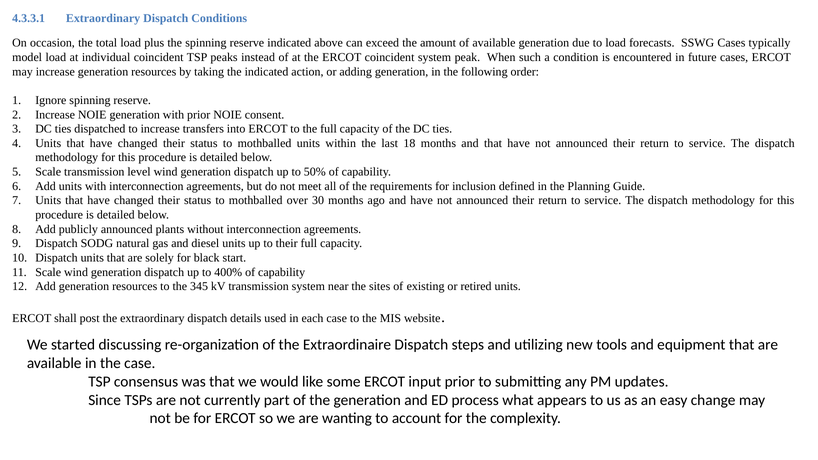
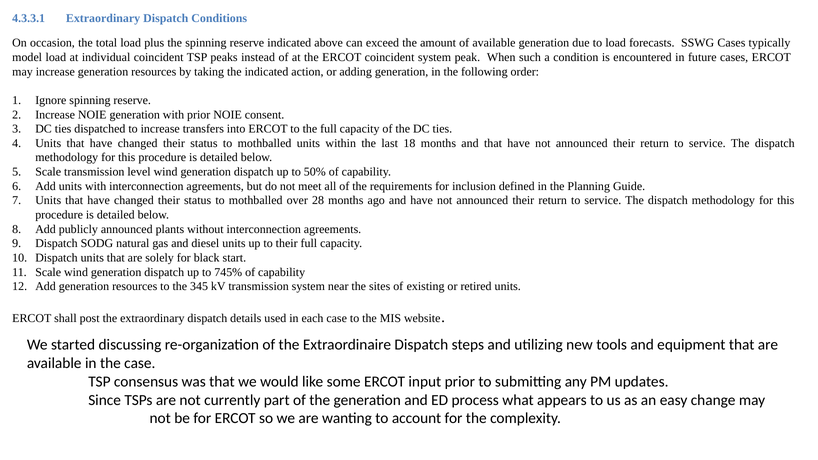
30: 30 -> 28
400%: 400% -> 745%
